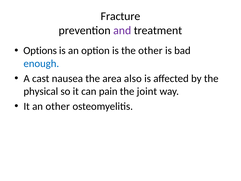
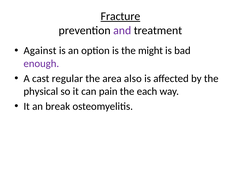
Fracture underline: none -> present
Options: Options -> Against
the other: other -> might
enough colour: blue -> purple
nausea: nausea -> regular
joint: joint -> each
an other: other -> break
